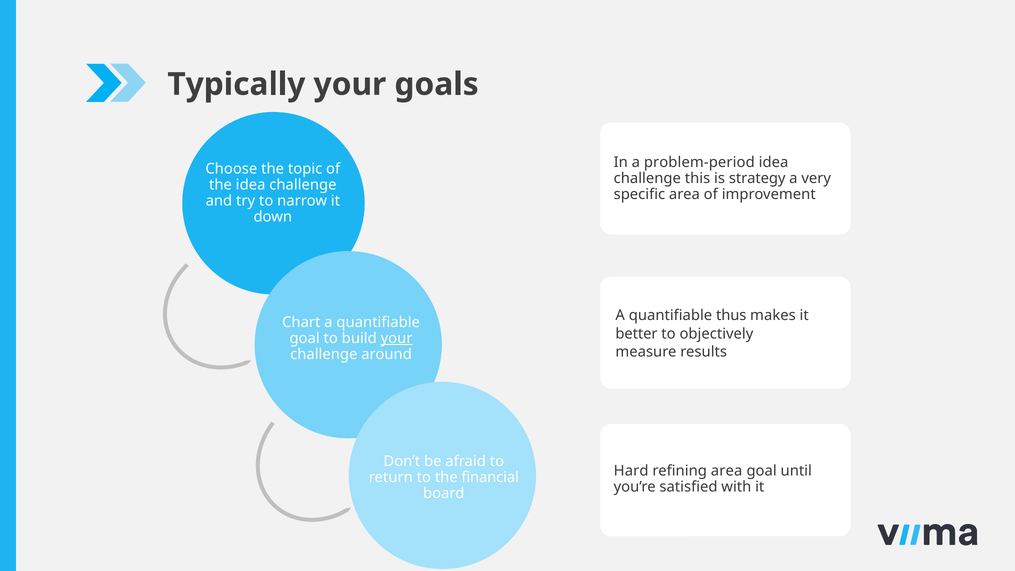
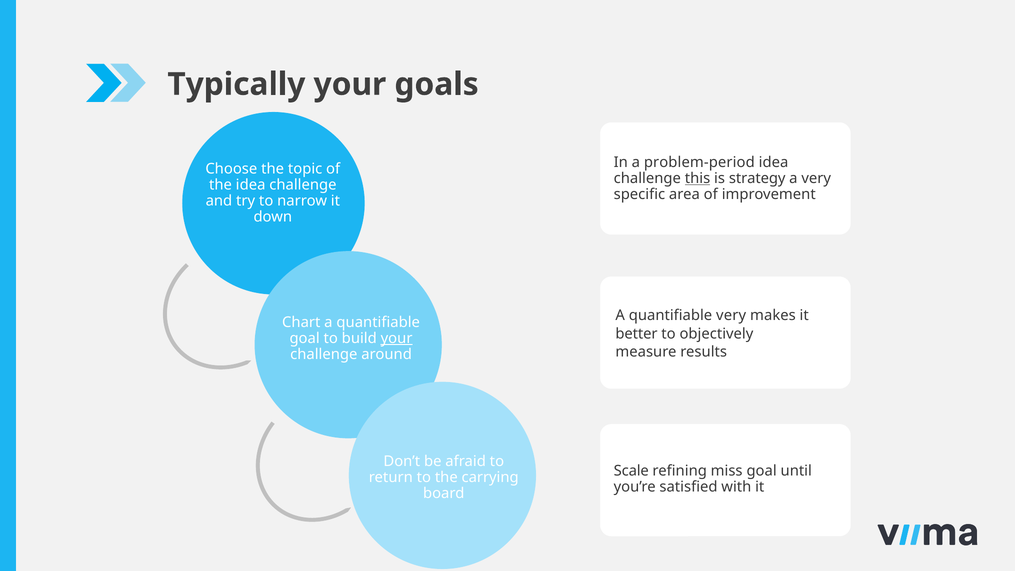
this underline: none -> present
quantifiable thus: thus -> very
Hard: Hard -> Scale
refining area: area -> miss
financial: financial -> carrying
